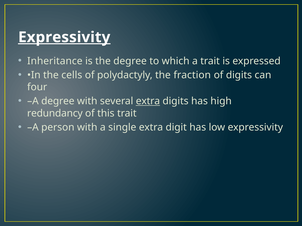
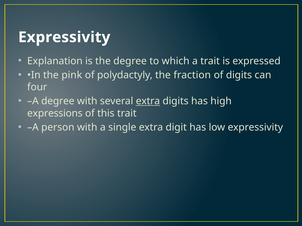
Expressivity at (64, 37) underline: present -> none
Inheritance: Inheritance -> Explanation
cells: cells -> pink
redundancy: redundancy -> expressions
